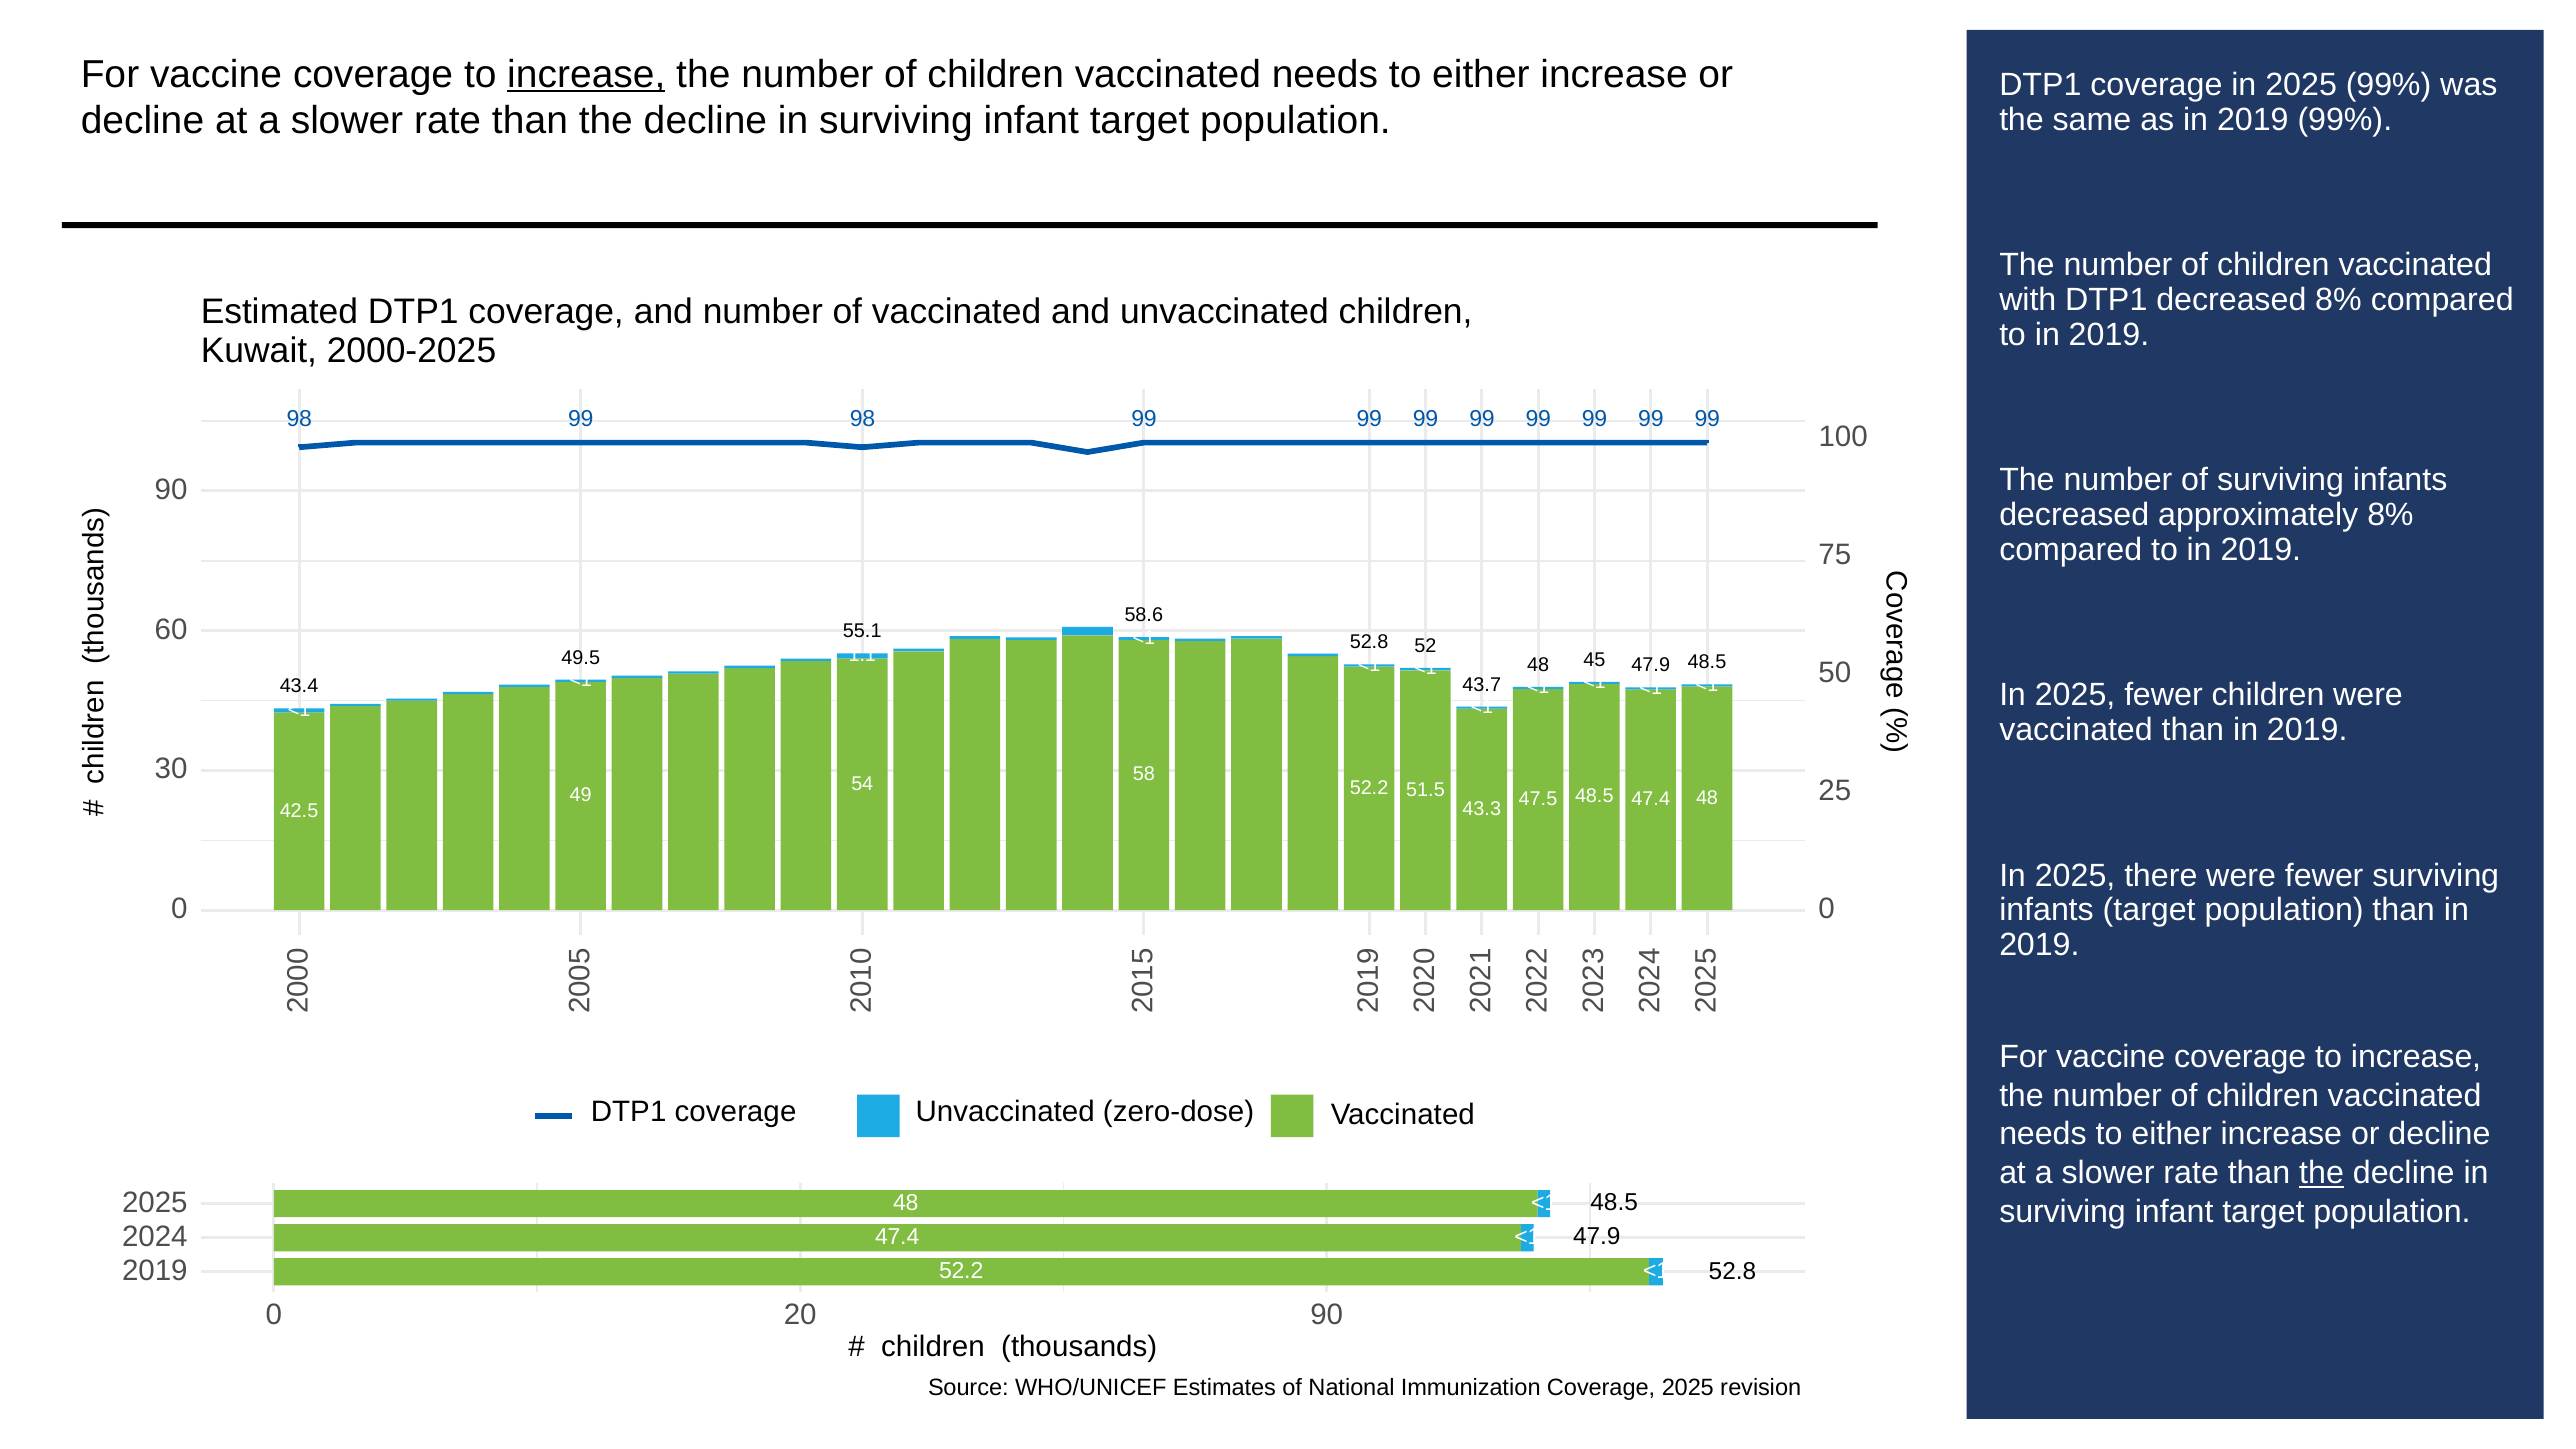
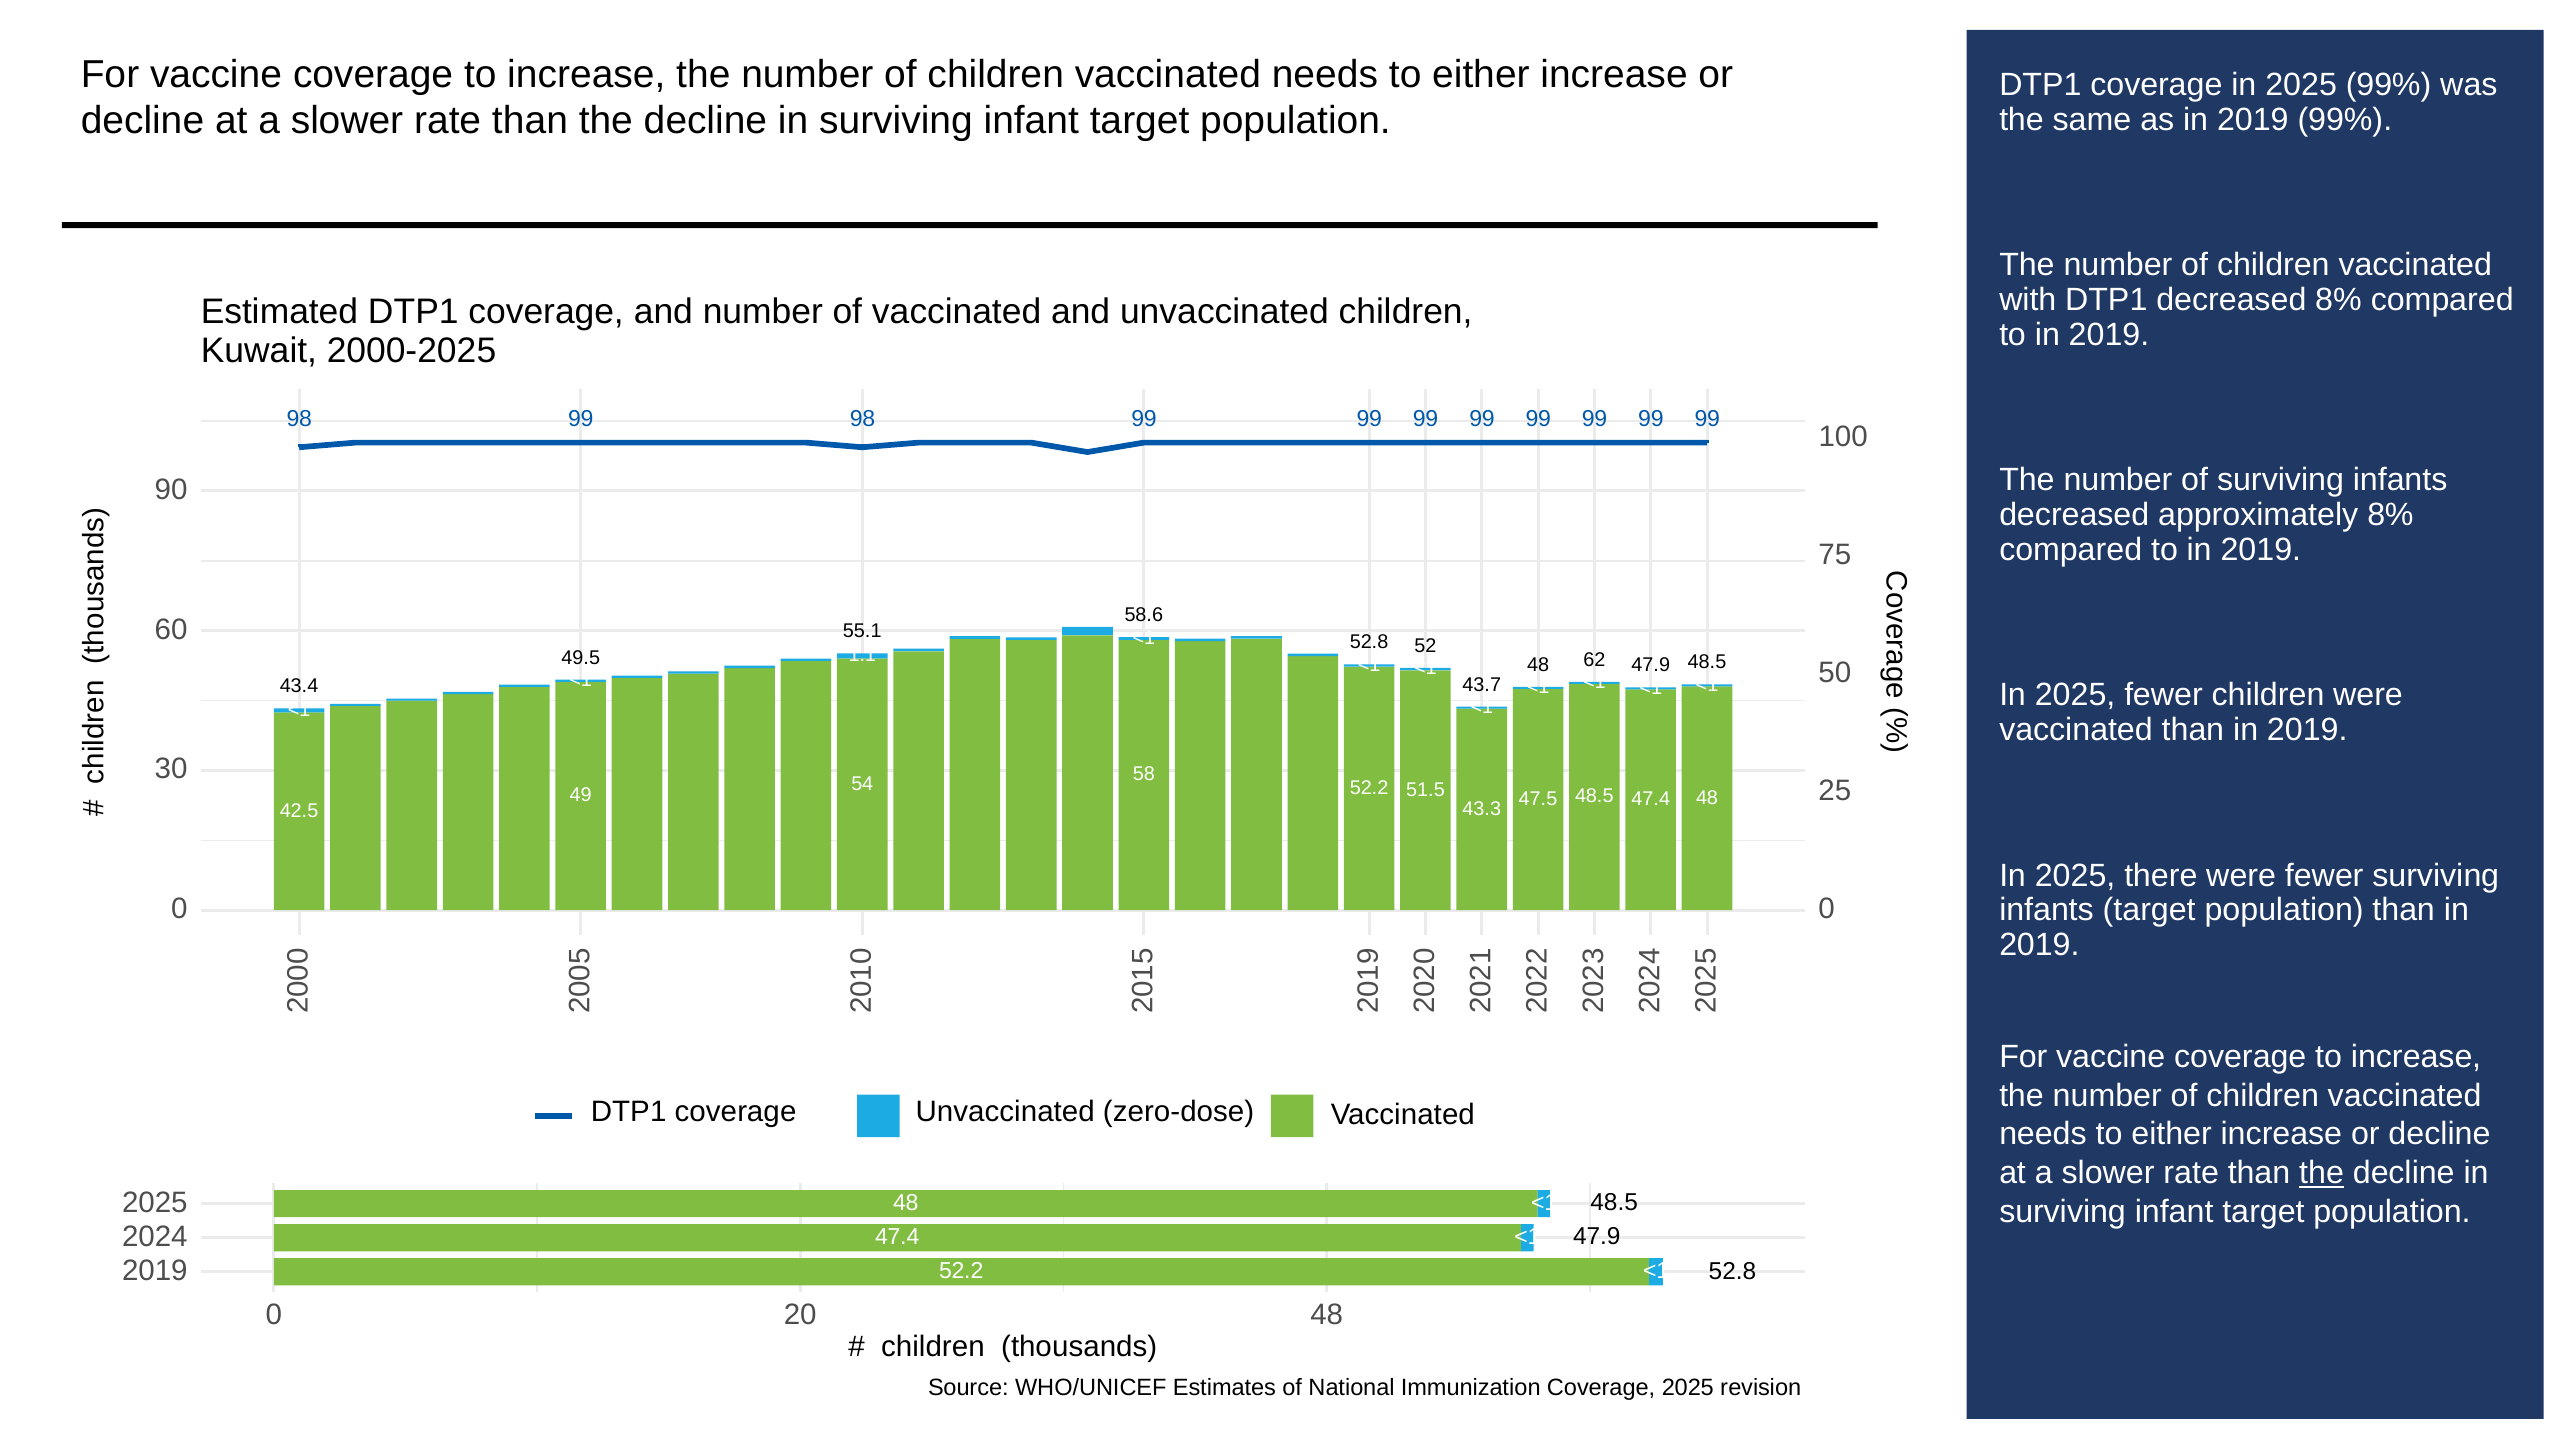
increase at (586, 74) underline: present -> none
45: 45 -> 62
20 90: 90 -> 48
